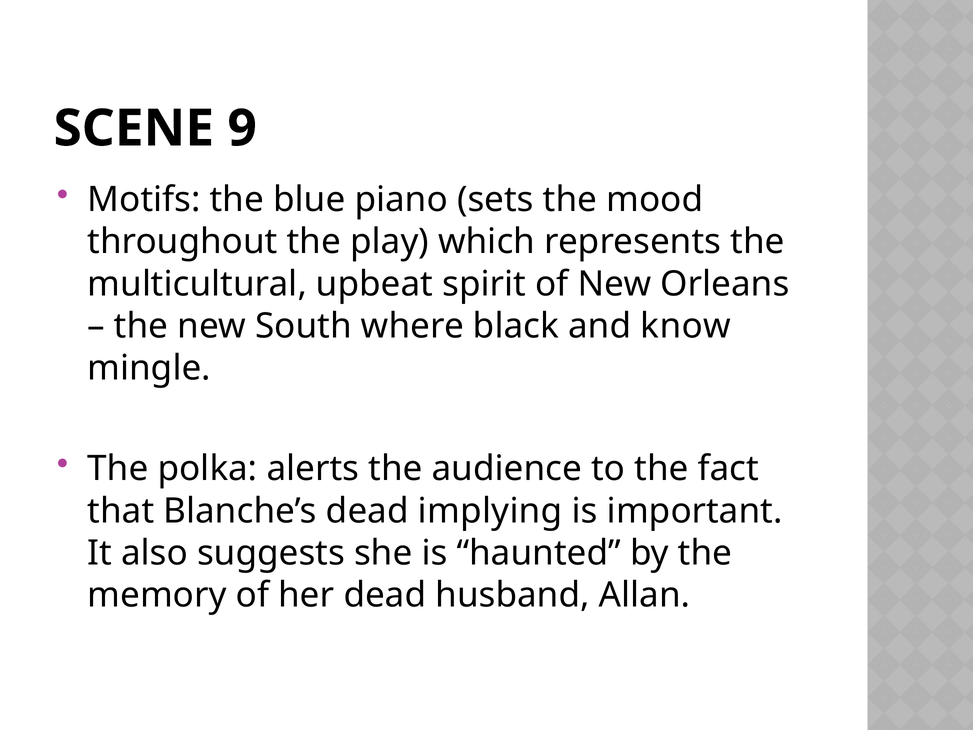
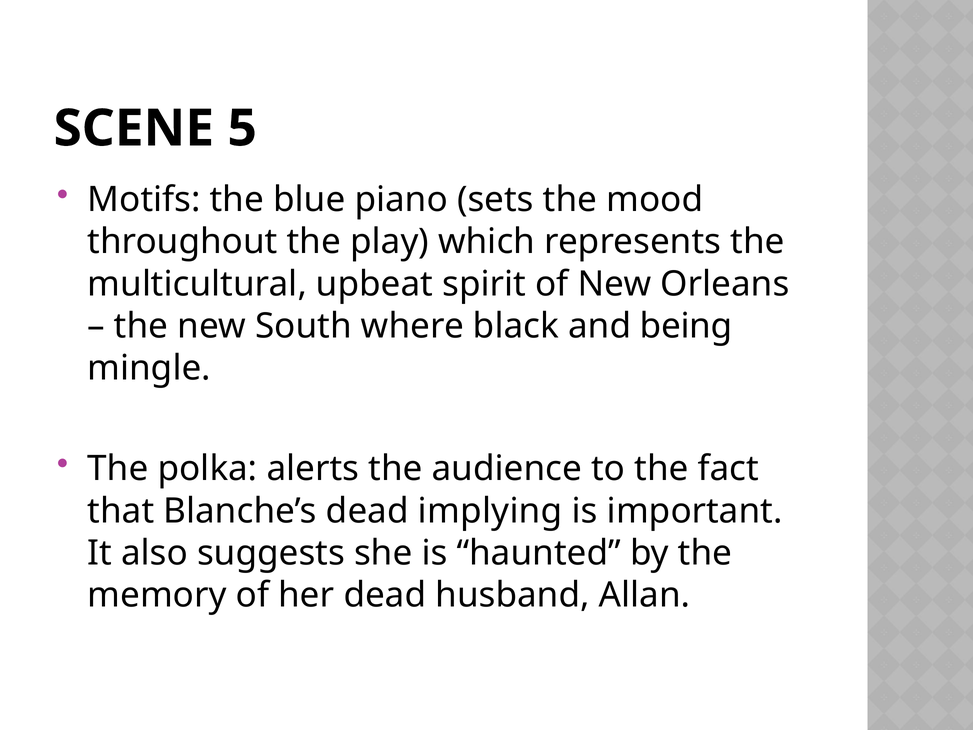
9: 9 -> 5
know: know -> being
